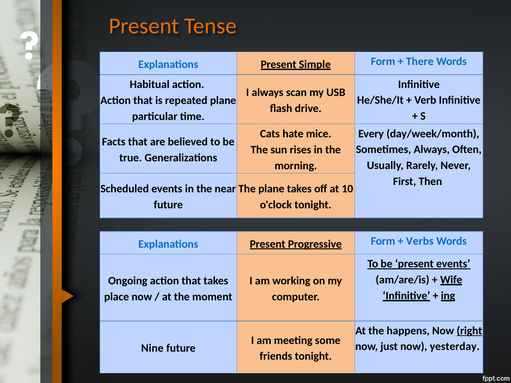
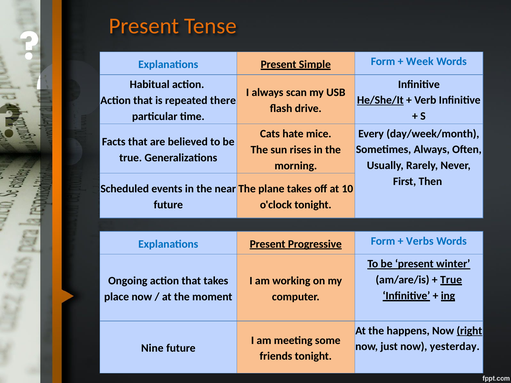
There: There -> Week
He/She/It underline: none -> present
repeated plane: plane -> there
present events: events -> winter
Wife at (451, 280): Wife -> True
